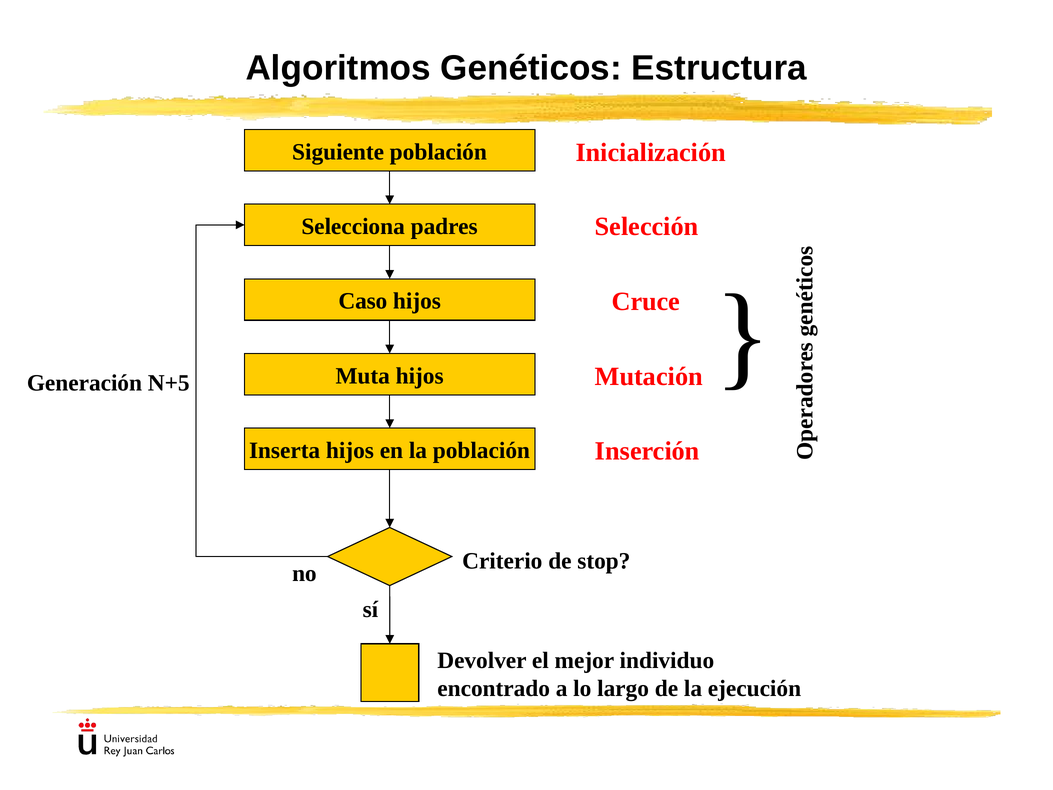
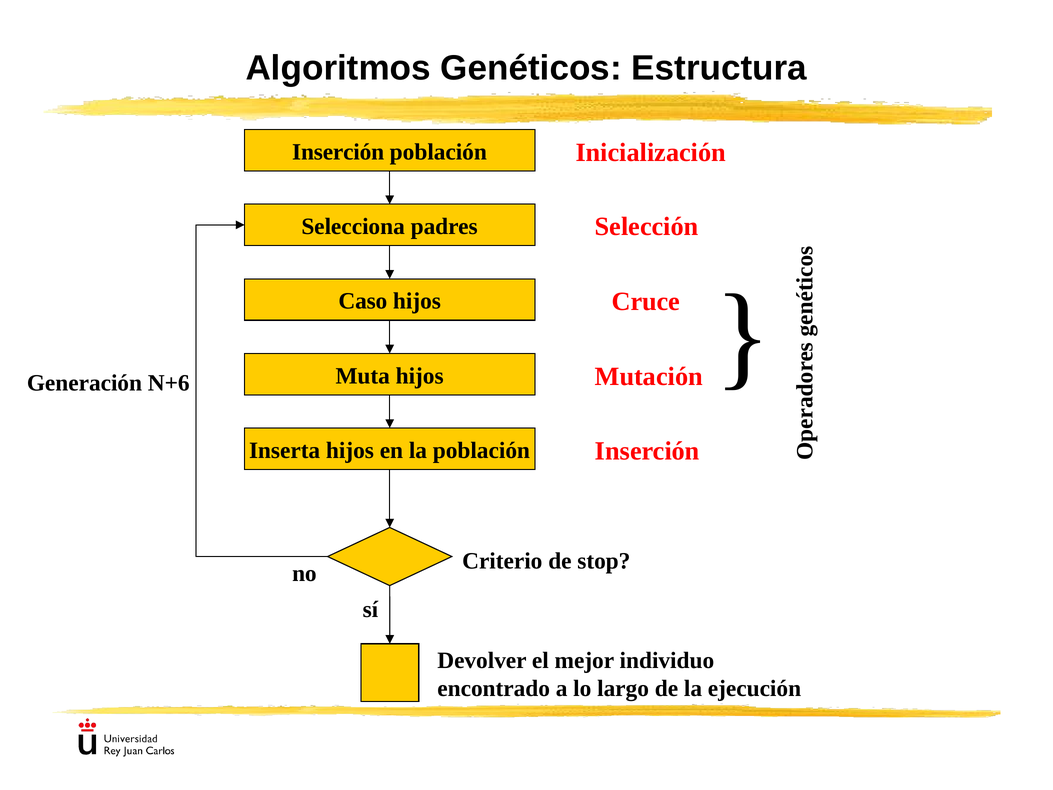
Siguiente at (338, 152): Siguiente -> Inserción
N+5: N+5 -> N+6
